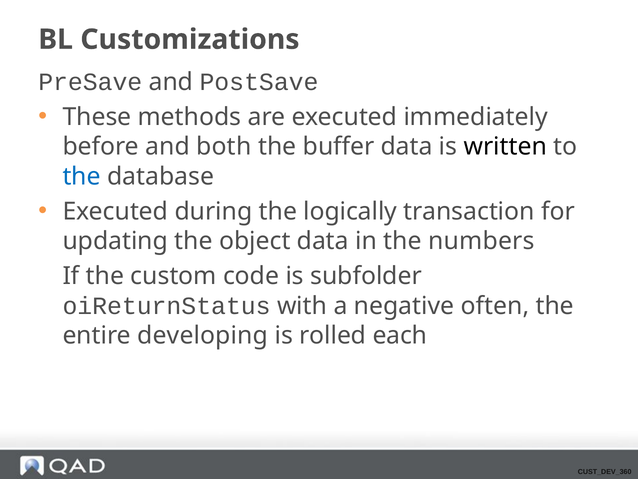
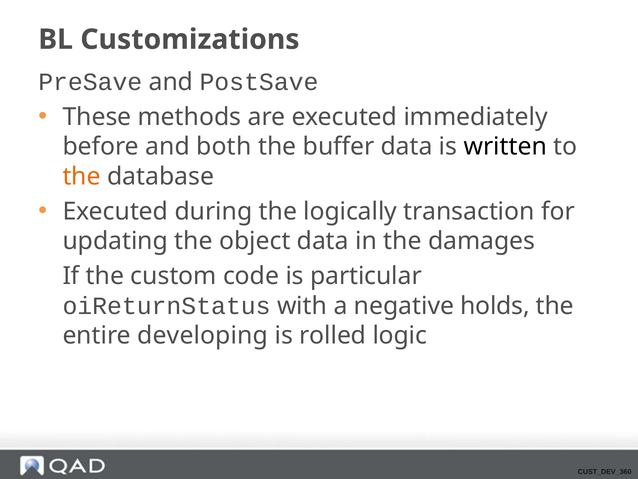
the at (82, 176) colour: blue -> orange
numbers: numbers -> damages
subfolder: subfolder -> particular
often: often -> holds
each: each -> logic
